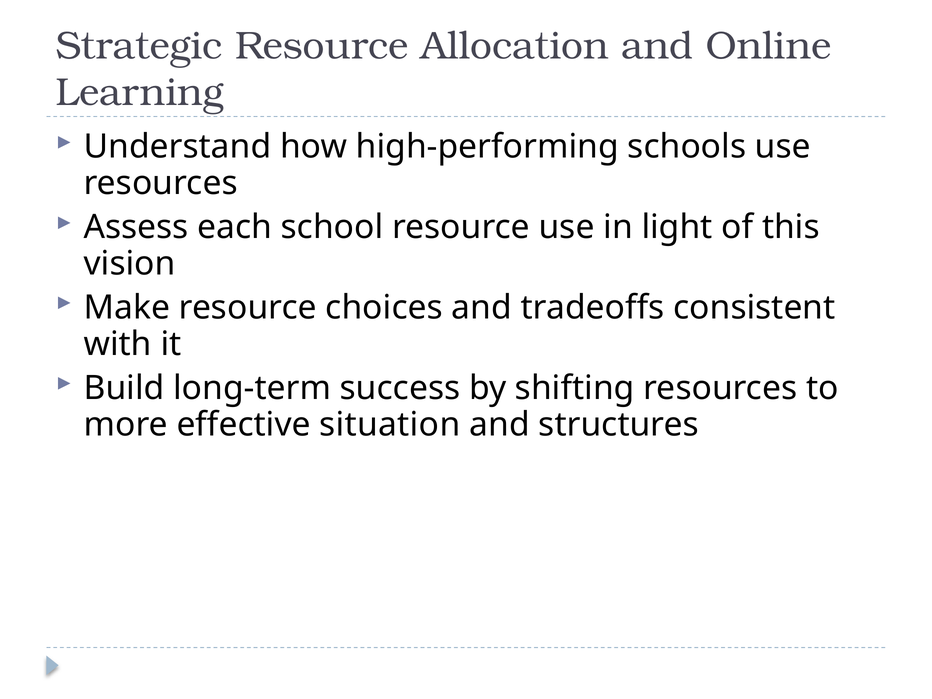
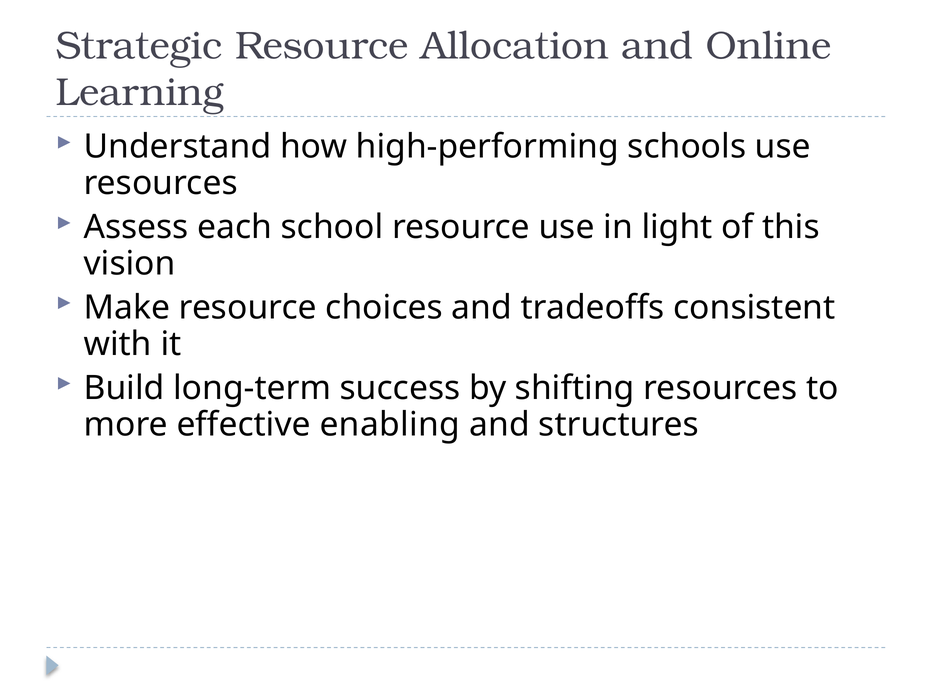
situation: situation -> enabling
